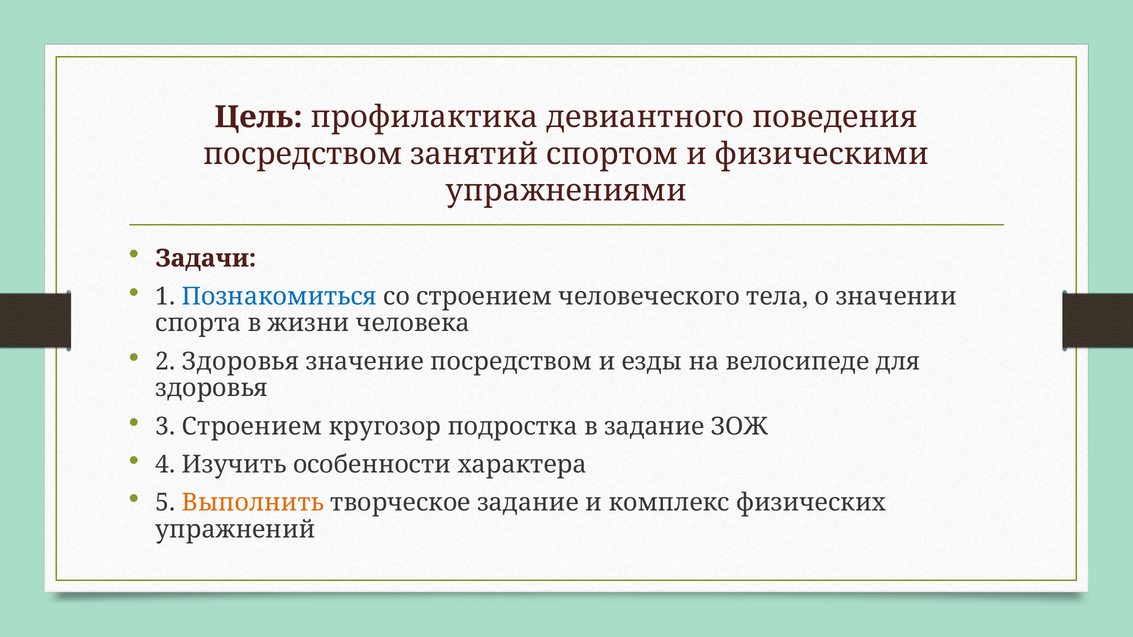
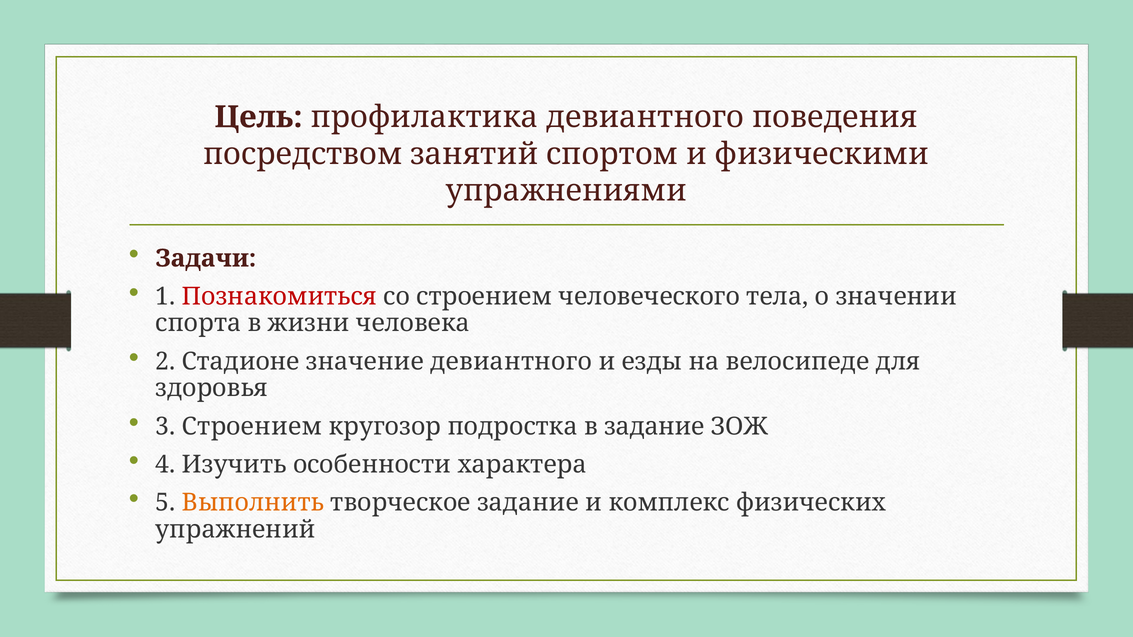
Познакомиться colour: blue -> red
2 Здоровья: Здоровья -> Стадионе
значение посредством: посредством -> девиантного
